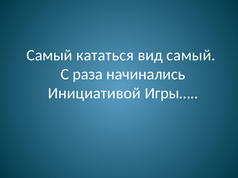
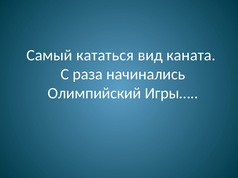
вид самый: самый -> каната
Инициативой: Инициативой -> Олимпийский
